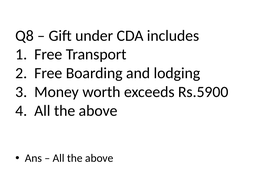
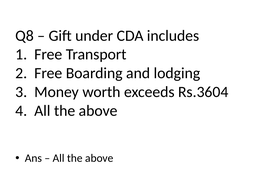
Rs.5900: Rs.5900 -> Rs.3604
